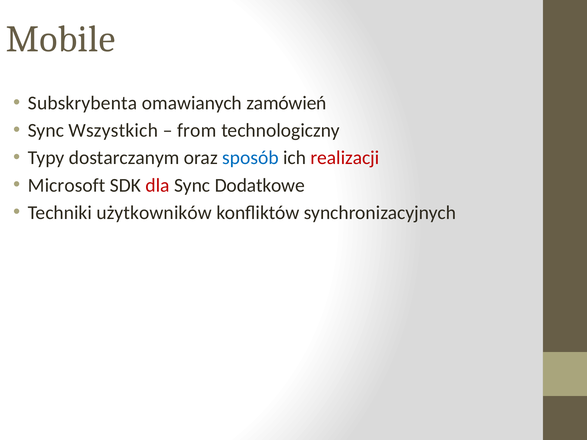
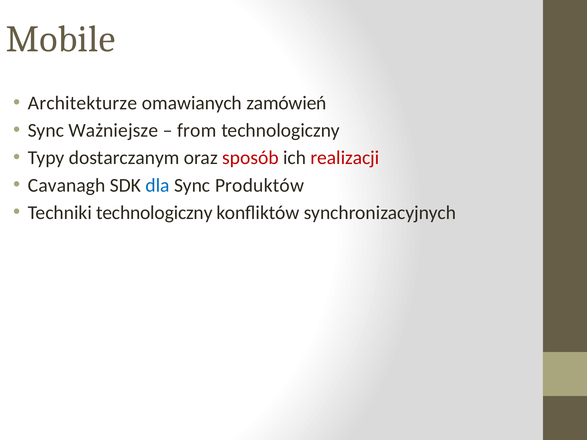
Subskrybenta: Subskrybenta -> Architekturze
Wszystkich: Wszystkich -> Ważniejsze
sposób colour: blue -> red
Microsoft: Microsoft -> Cavanagh
dla colour: red -> blue
Dodatkowe: Dodatkowe -> Produktów
Techniki użytkowników: użytkowników -> technologiczny
